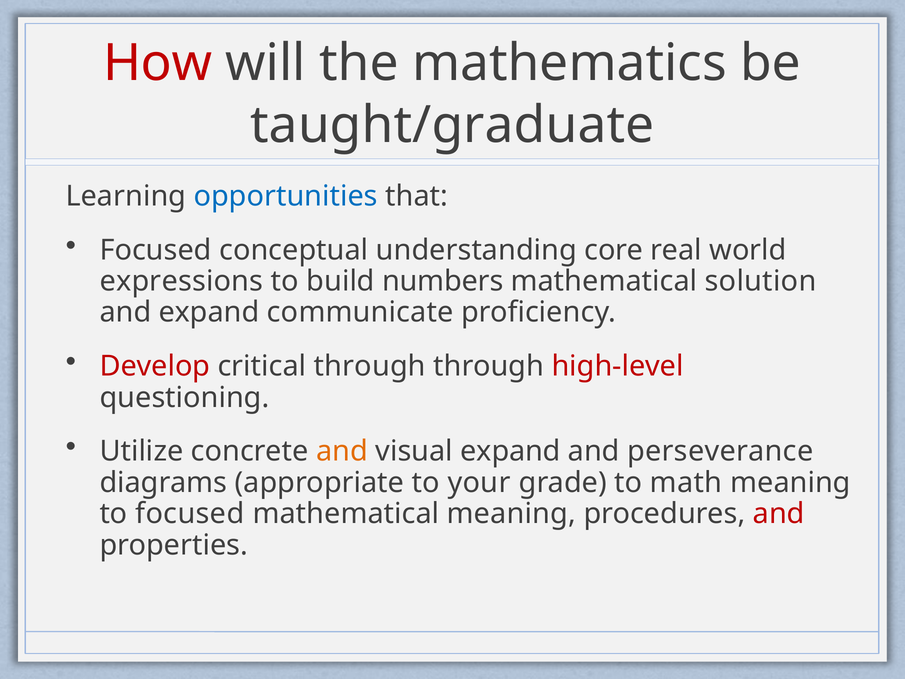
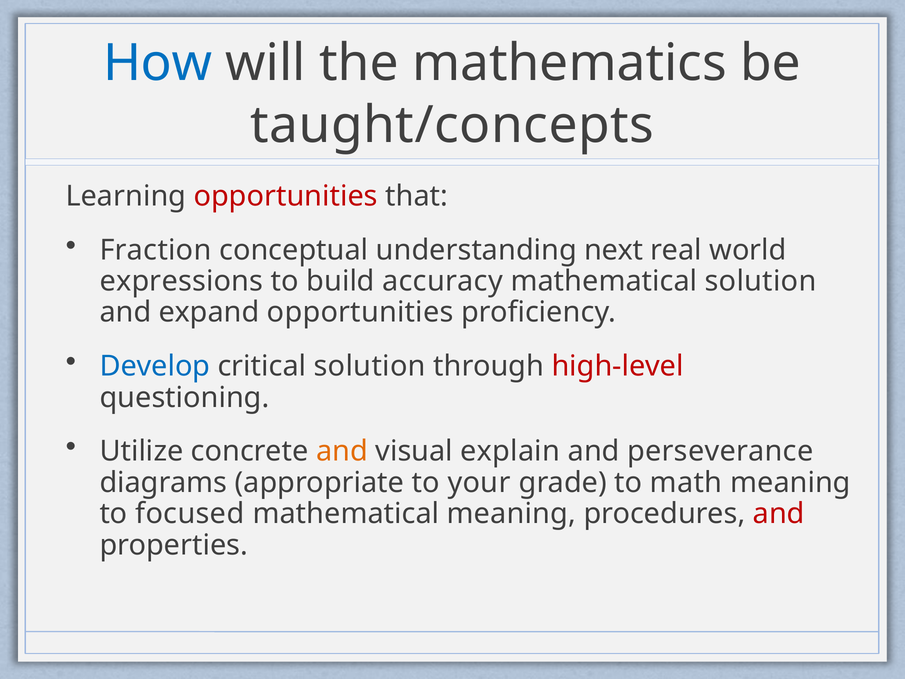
How colour: red -> blue
taught/graduate: taught/graduate -> taught/concepts
opportunities at (286, 196) colour: blue -> red
Focused at (156, 250): Focused -> Fraction
core: core -> next
numbers: numbers -> accuracy
expand communicate: communicate -> opportunities
Develop colour: red -> blue
critical through: through -> solution
visual expand: expand -> explain
